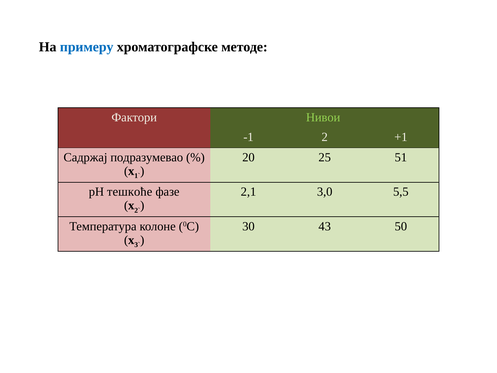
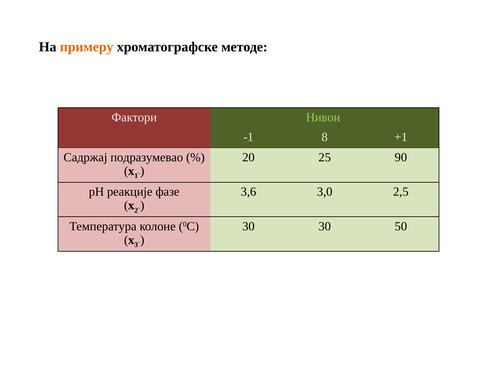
примеру colour: blue -> orange
2: 2 -> 8
51: 51 -> 90
тешкоће: тешкоће -> реакције
2,1: 2,1 -> 3,6
5,5: 5,5 -> 2,5
30 43: 43 -> 30
